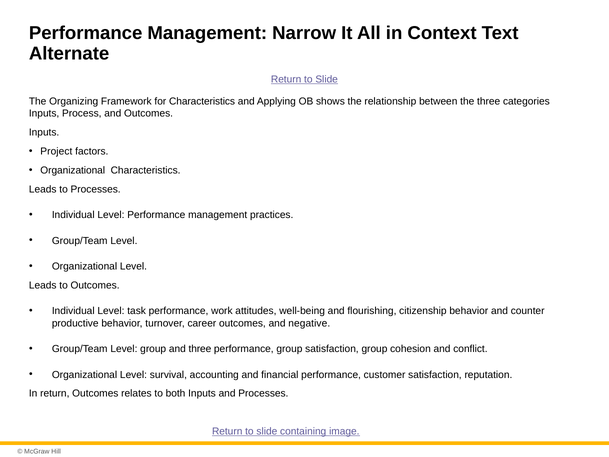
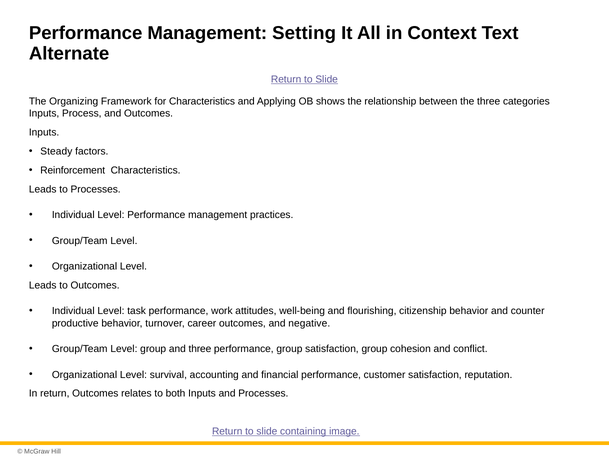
Narrow: Narrow -> Setting
Project: Project -> Steady
Organizational at (73, 170): Organizational -> Reinforcement
